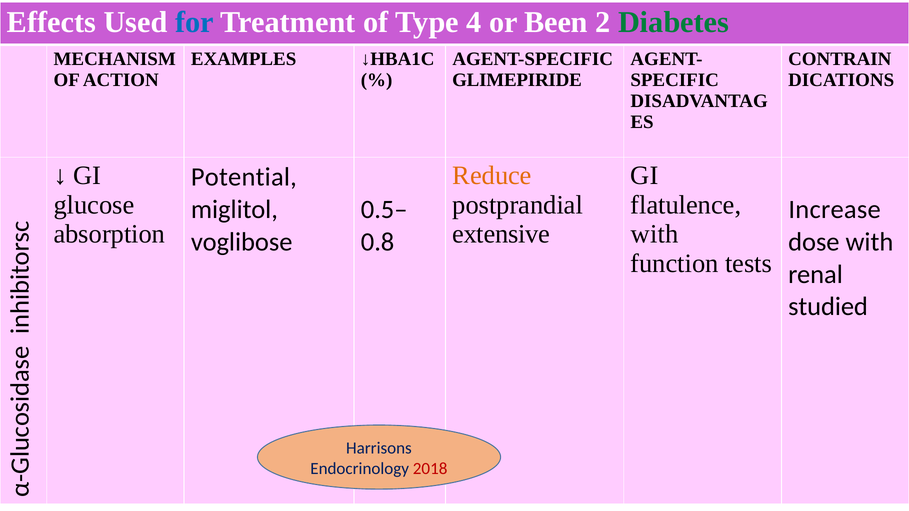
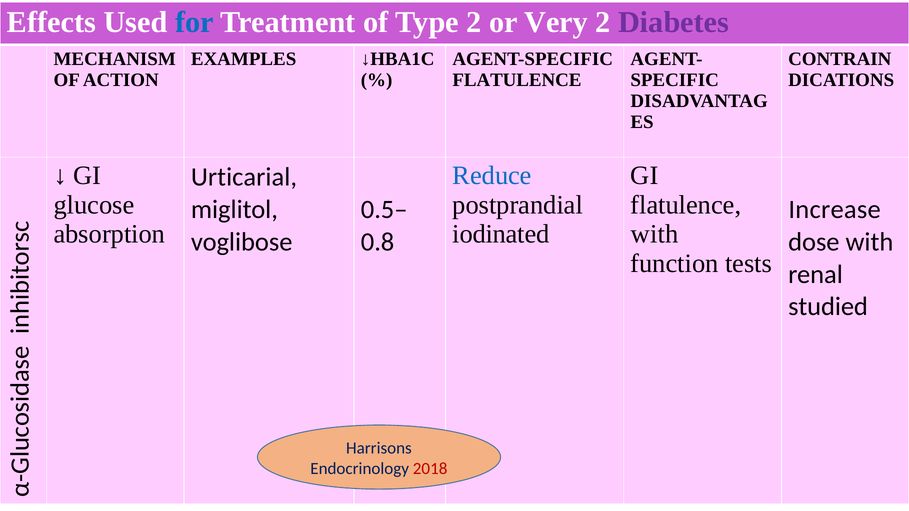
Type 4: 4 -> 2
Been: Been -> Very
Diabetes colour: green -> purple
GLIMEPIRIDE at (517, 80): GLIMEPIRIDE -> FLATULENCE
Reduce colour: orange -> blue
Potential: Potential -> Urticarial
extensive: extensive -> iodinated
